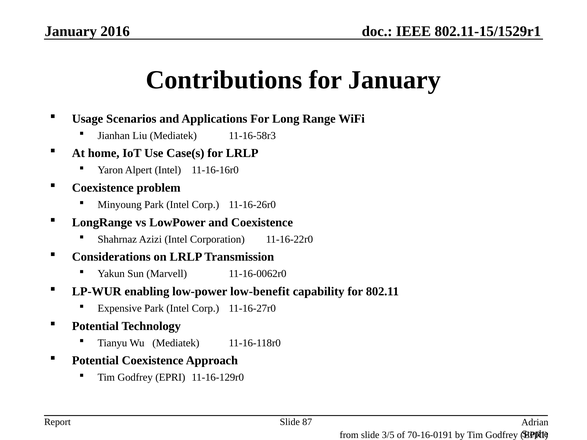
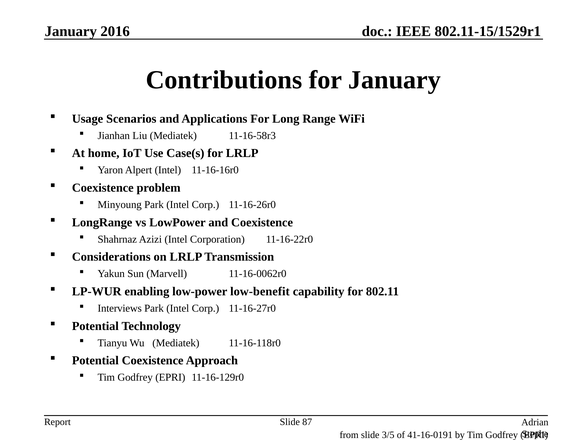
Expensive: Expensive -> Interviews
70-16-0191: 70-16-0191 -> 41-16-0191
